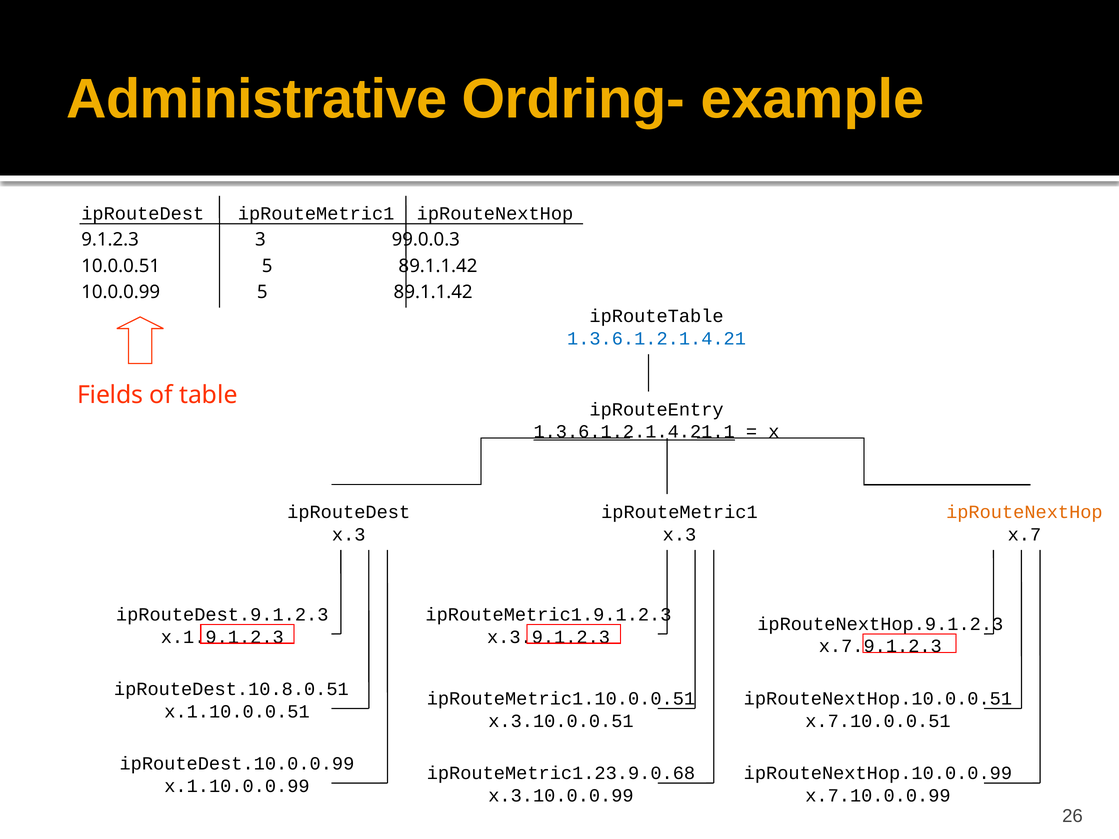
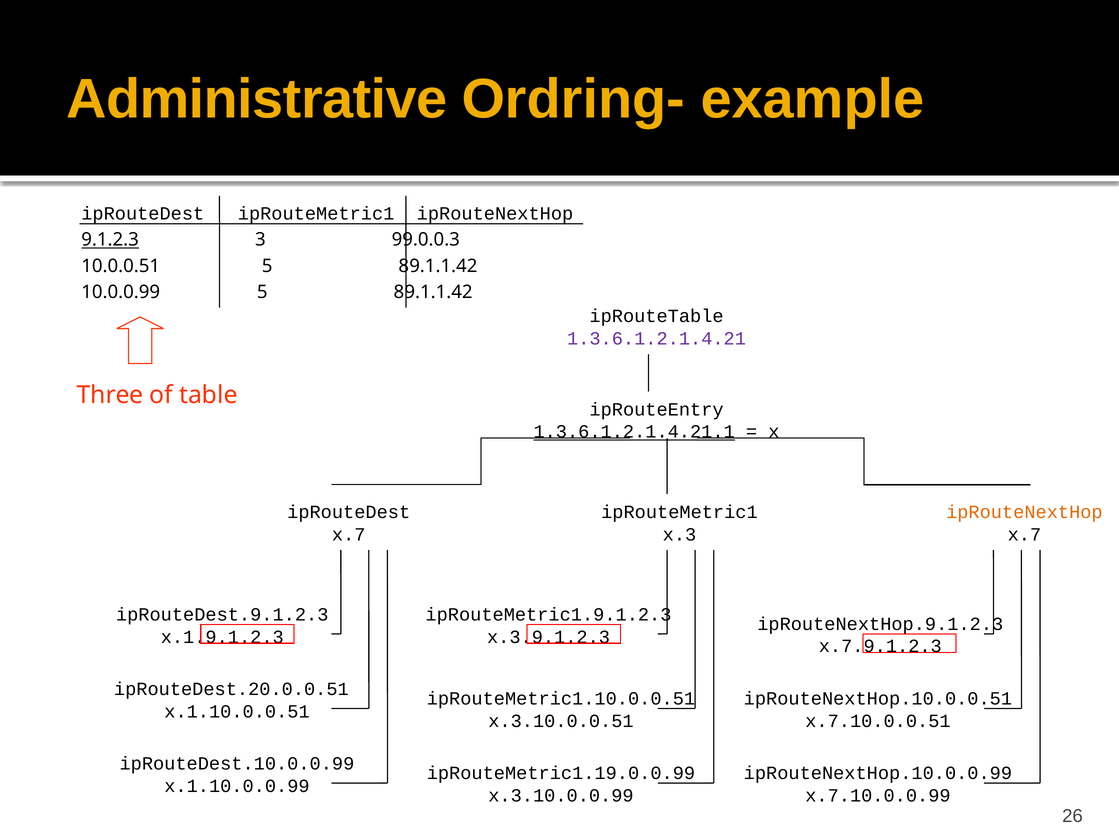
9.1.2.3 underline: none -> present
1.3.6.1.2.1.4.21 colour: blue -> purple
Fields: Fields -> Three
x.3 at (349, 535): x.3 -> x.7
ipRouteDest.10.8.0.51: ipRouteDest.10.8.0.51 -> ipRouteDest.20.0.0.51
ipRouteMetric1.23.9.0.68: ipRouteMetric1.23.9.0.68 -> ipRouteMetric1.19.0.0.99
